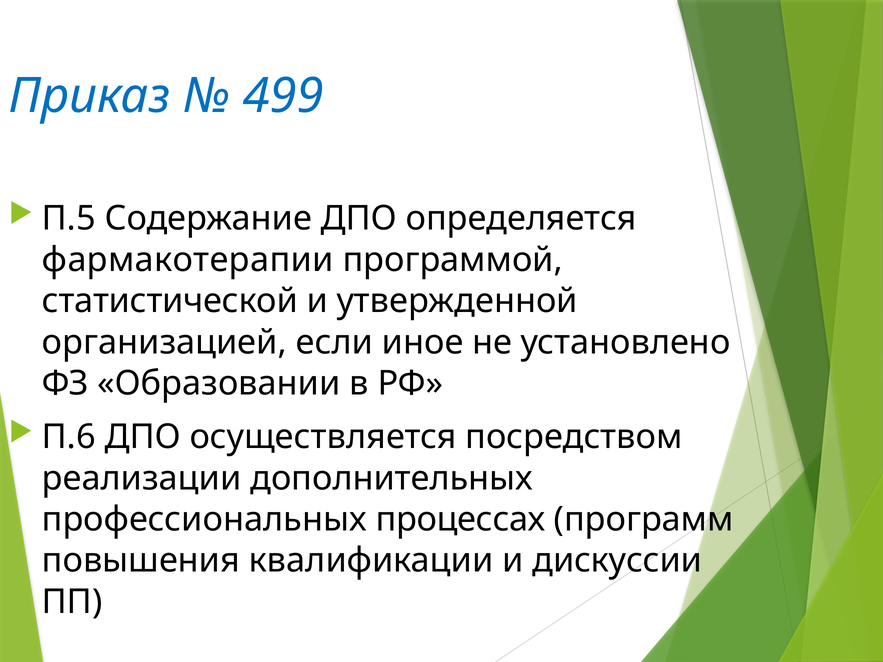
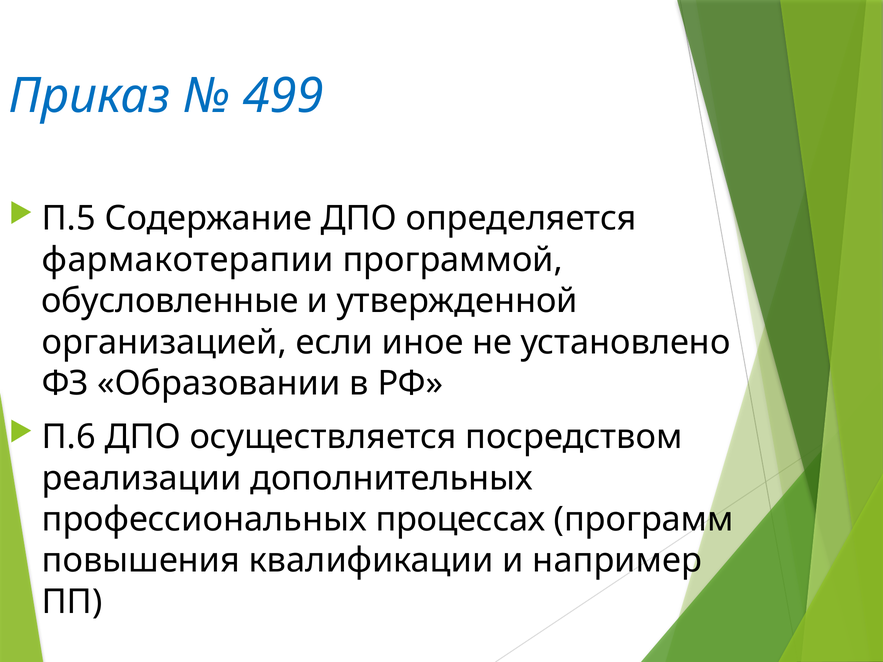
статистической: статистической -> обусловленные
дискуссии: дискуссии -> например
